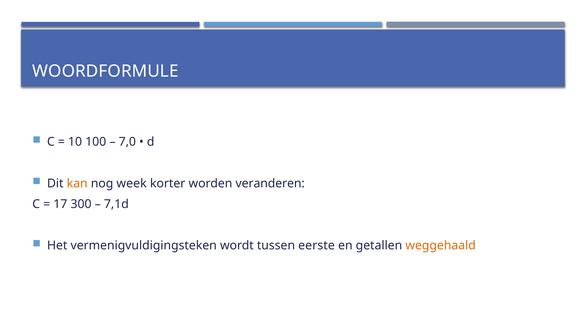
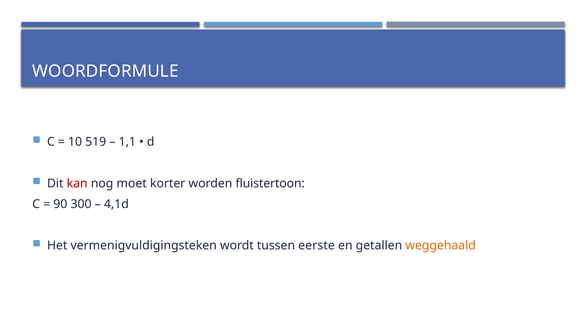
100: 100 -> 519
7,0: 7,0 -> 1,1
kan colour: orange -> red
week: week -> moet
veranderen: veranderen -> fluistertoon
17: 17 -> 90
7,1d: 7,1d -> 4,1d
